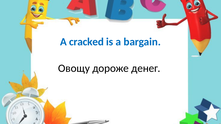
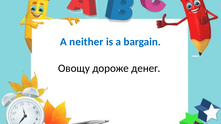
cracked: cracked -> neither
